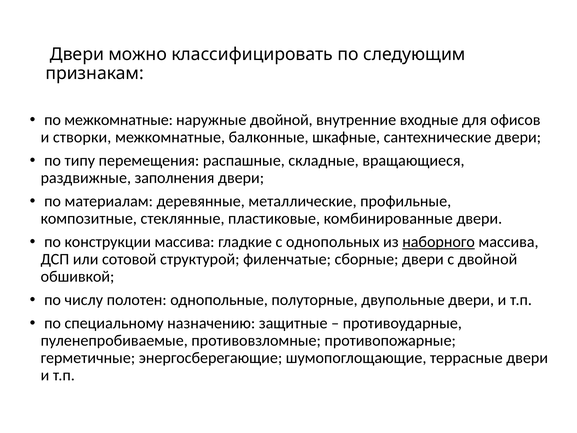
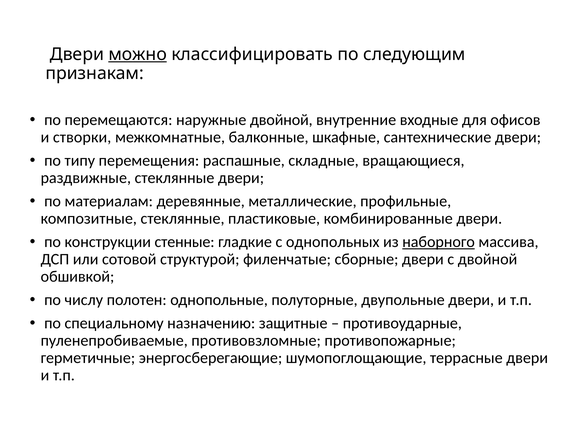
можно underline: none -> present
по межкомнатные: межкомнатные -> перемещаются
раздвижные заполнения: заполнения -> стеклянные
конструкции массива: массива -> стенные
